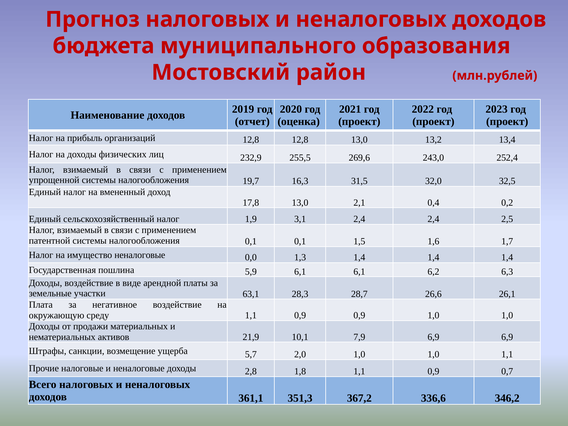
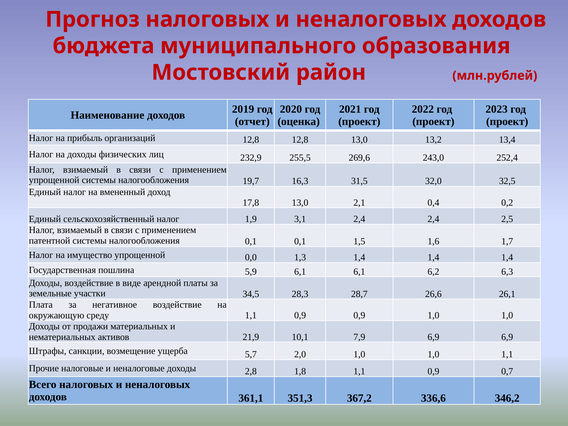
имущество неналоговые: неналоговые -> упрощенной
63,1: 63,1 -> 34,5
